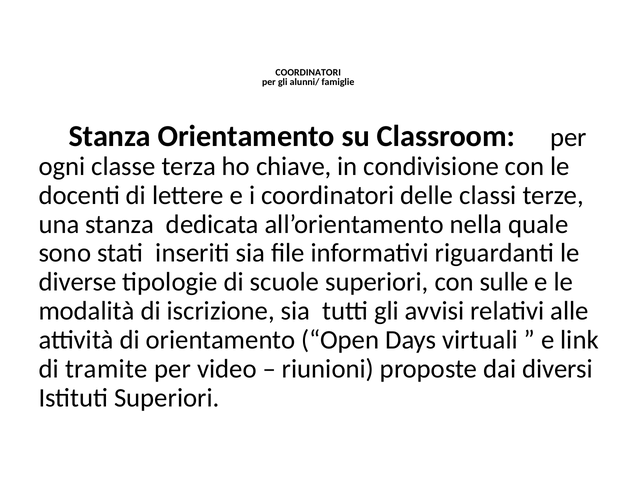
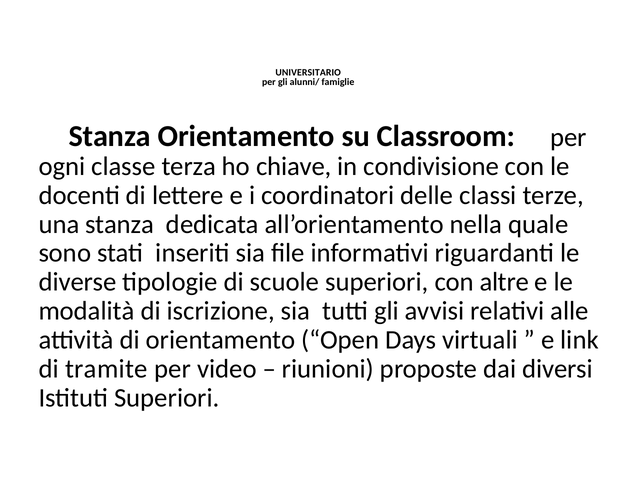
COORDINATORI at (308, 72): COORDINATORI -> UNIVERSITARIO
sulle: sulle -> altre
